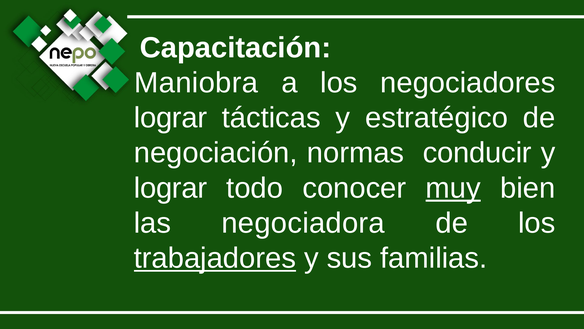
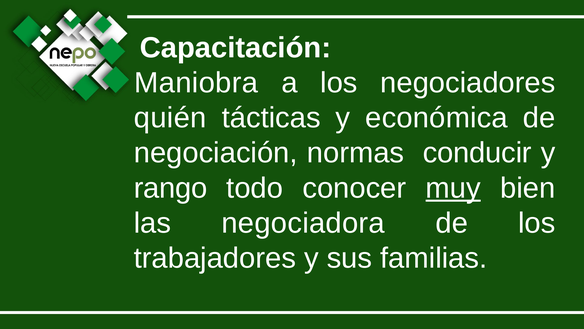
lograr at (170, 118): lograr -> quién
estratégico: estratégico -> económica
lograr at (170, 188): lograr -> rango
trabajadores underline: present -> none
